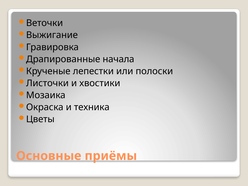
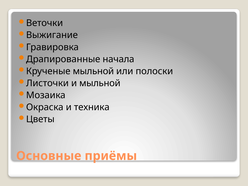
Крученые лепестки: лепестки -> мыльной
и хвостики: хвостики -> мыльной
